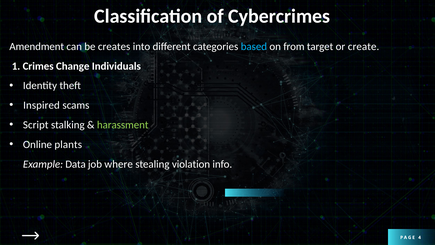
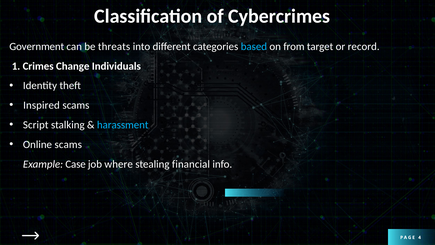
Amendment: Amendment -> Government
creates: creates -> threats
create: create -> record
harassment colour: light green -> light blue
Online plants: plants -> scams
Data: Data -> Case
violation: violation -> financial
